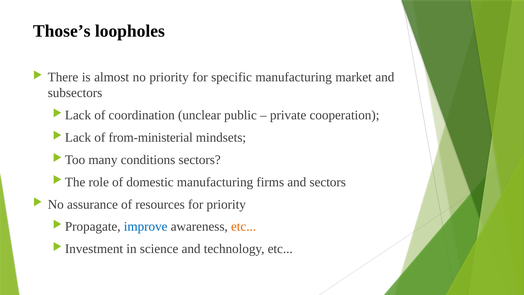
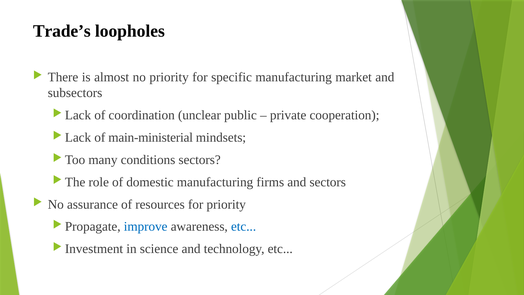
Those’s: Those’s -> Trade’s
from-ministerial: from-ministerial -> main-ministerial
etc at (244, 226) colour: orange -> blue
